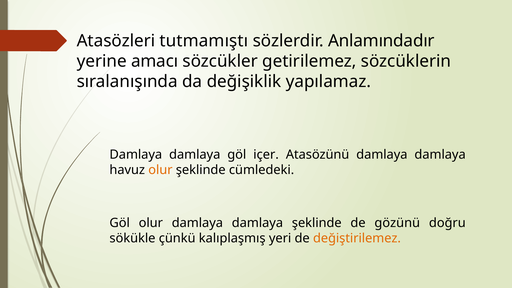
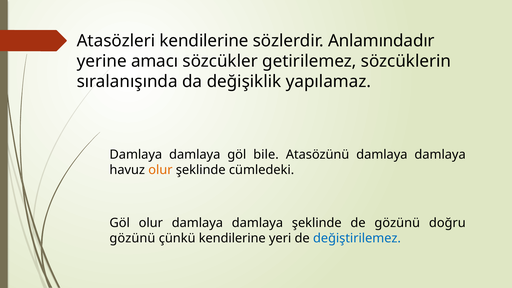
Atasözleri tutmamıştı: tutmamıştı -> kendilerine
içer: içer -> bile
sökükle at (132, 238): sökükle -> gözünü
çünkü kalıplaşmış: kalıplaşmış -> kendilerine
değiştirilemez colour: orange -> blue
